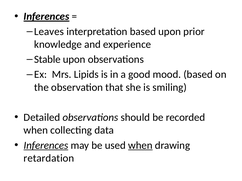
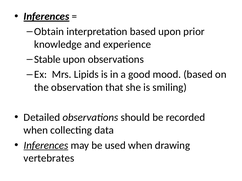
Leaves: Leaves -> Obtain
when at (140, 146) underline: present -> none
retardation: retardation -> vertebrates
